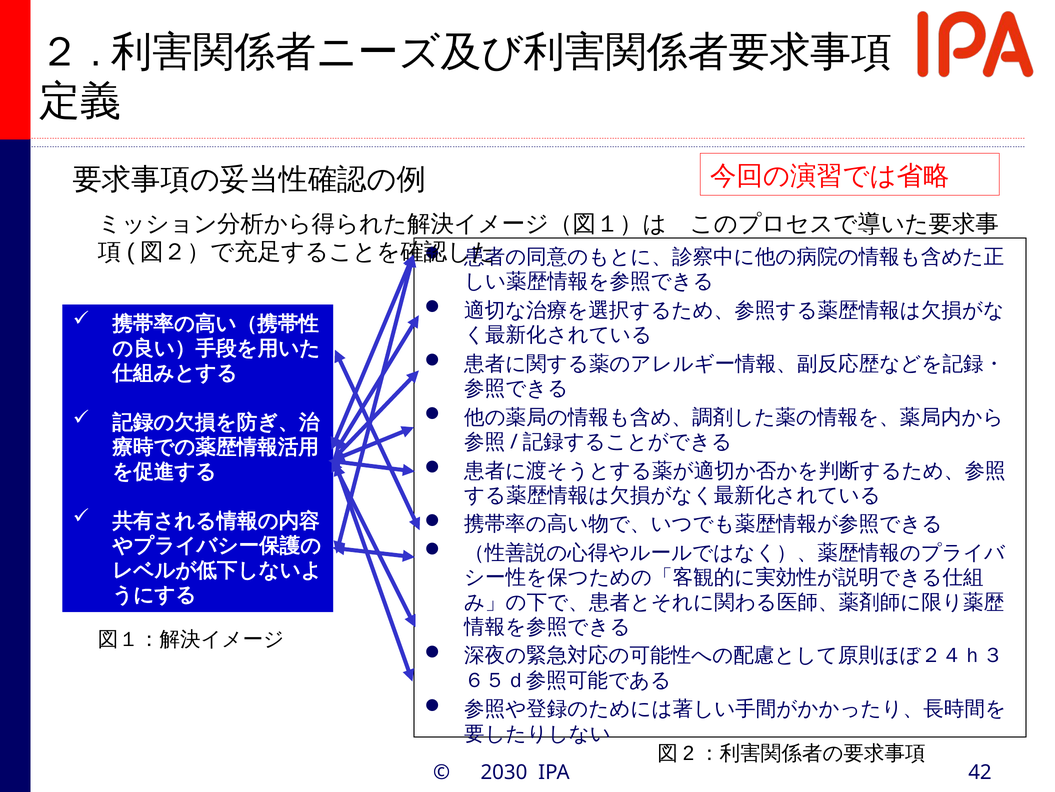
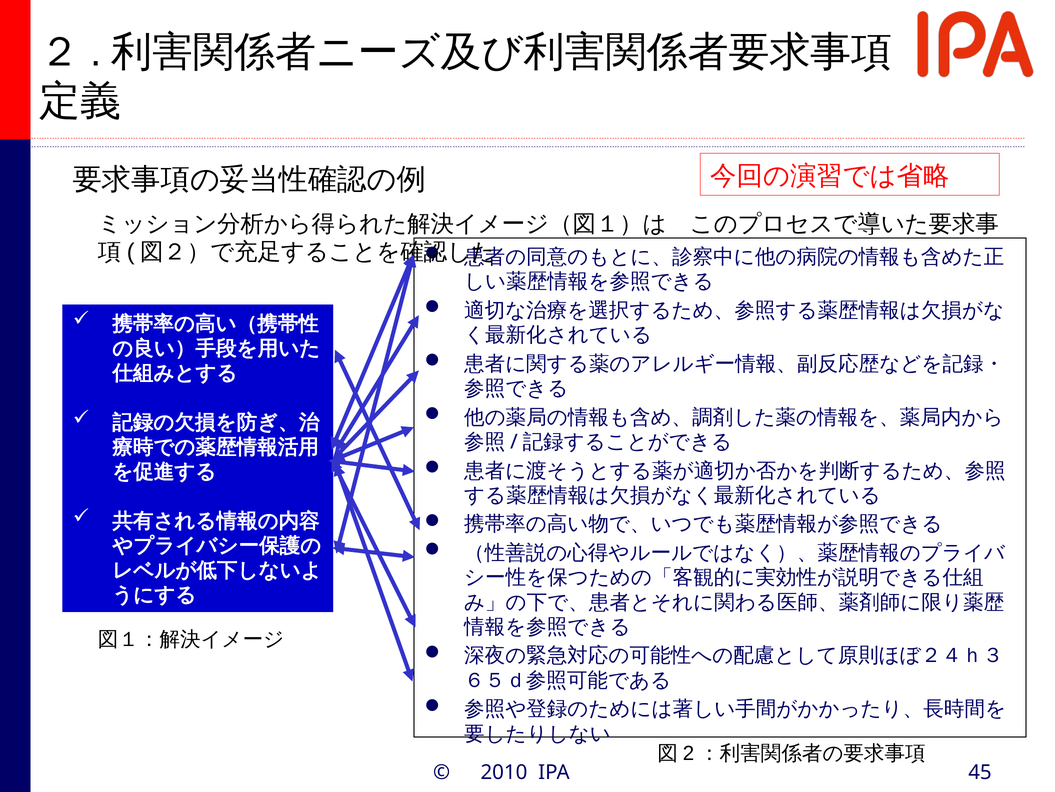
2030: 2030 -> 2010
42: 42 -> 45
